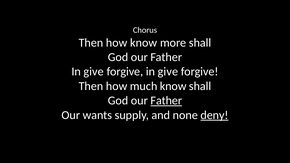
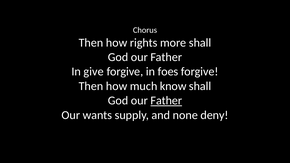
how know: know -> rights
forgive in give: give -> foes
deny underline: present -> none
